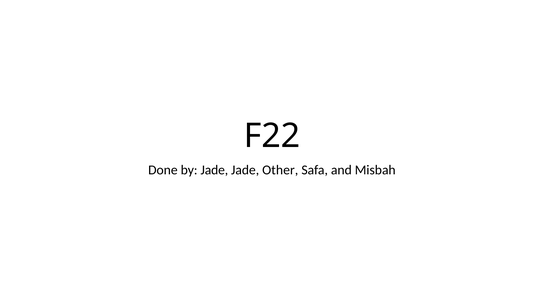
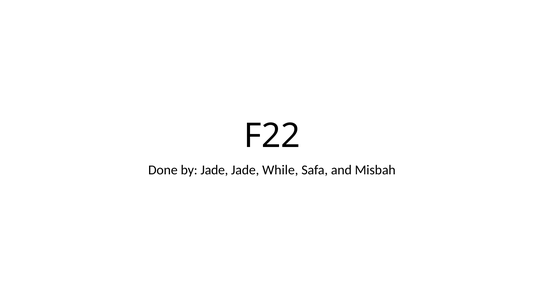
Other: Other -> While
